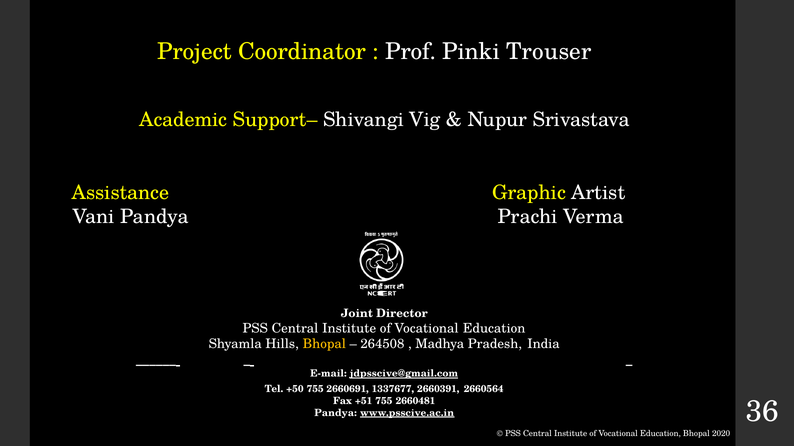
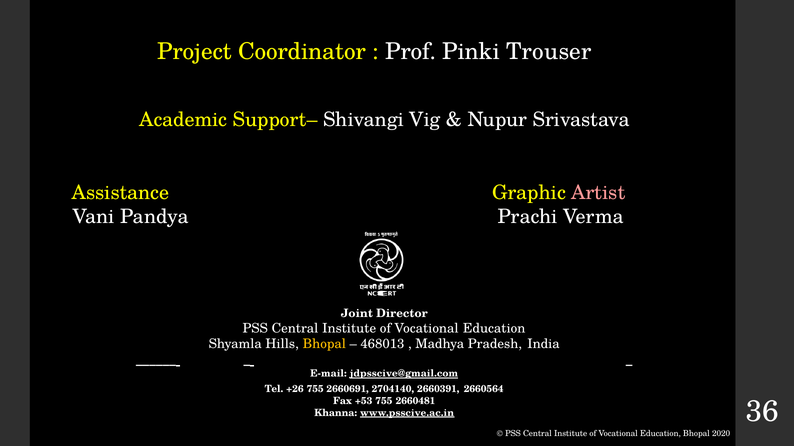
Artist colour: white -> pink
264508: 264508 -> 468013
+50: +50 -> +26
1337677: 1337677 -> 2704140
+51: +51 -> +53
Pandya at (336, 413): Pandya -> Khanna
